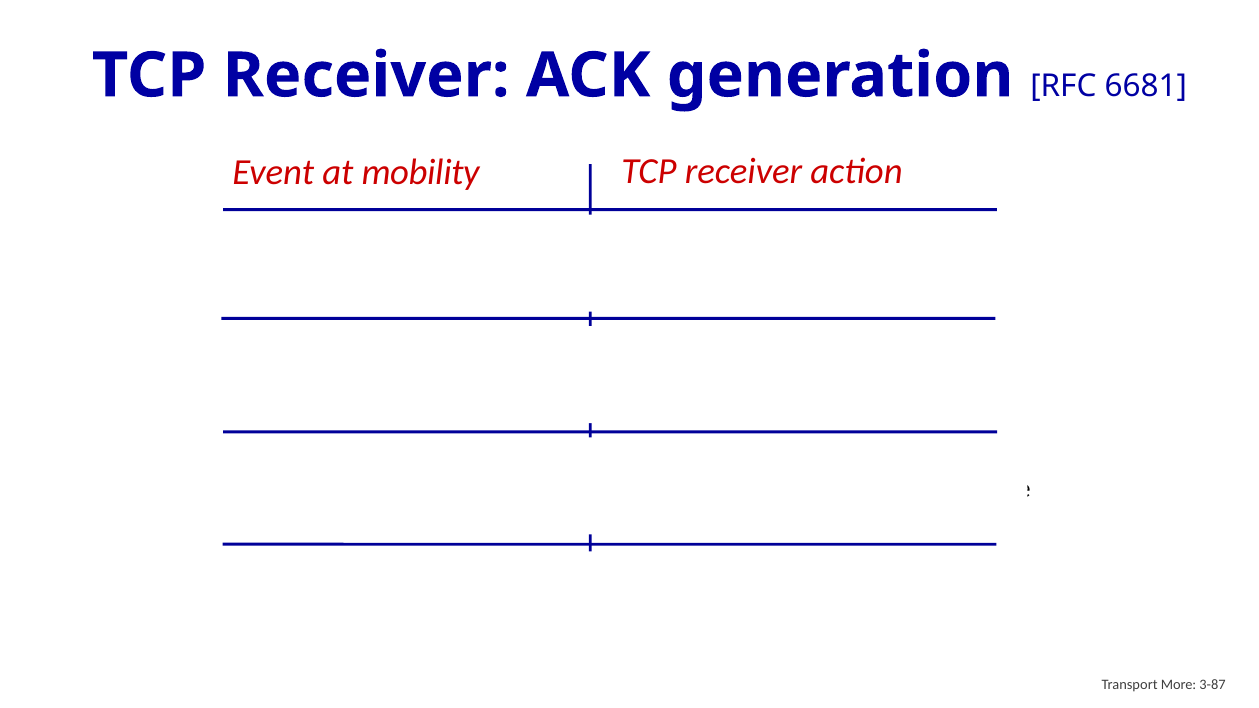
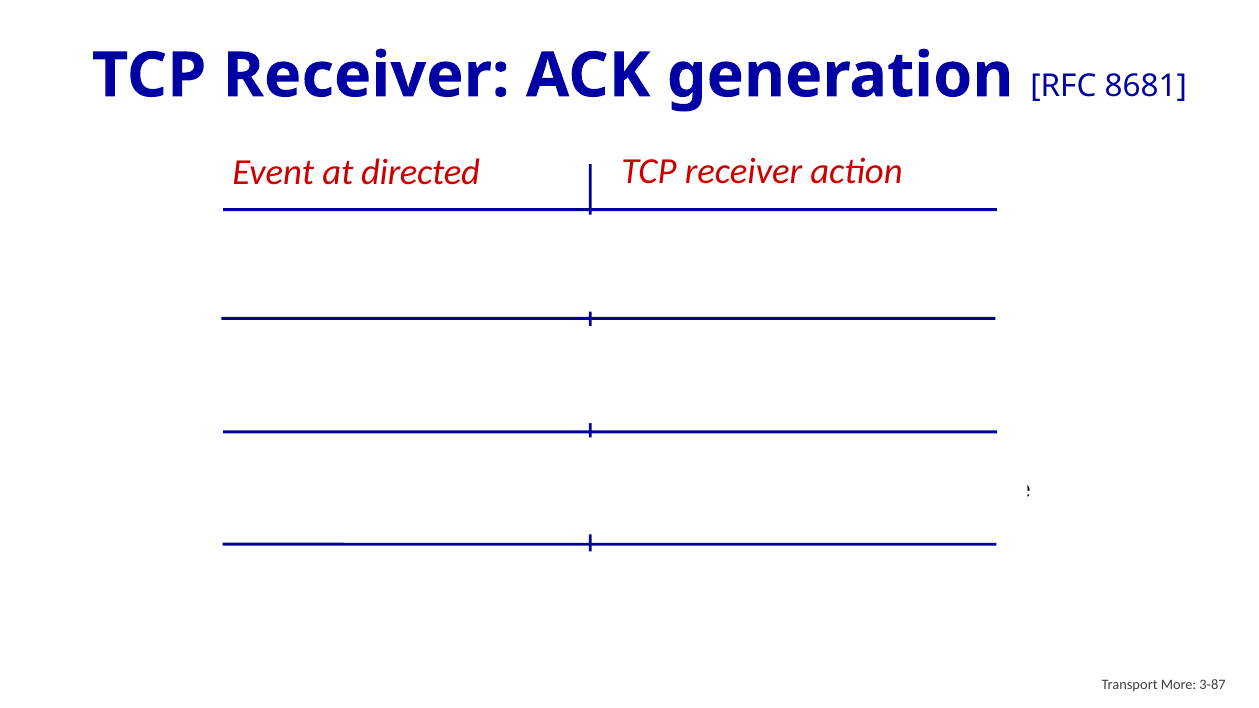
6681: 6681 -> 8681
mobility: mobility -> directed
